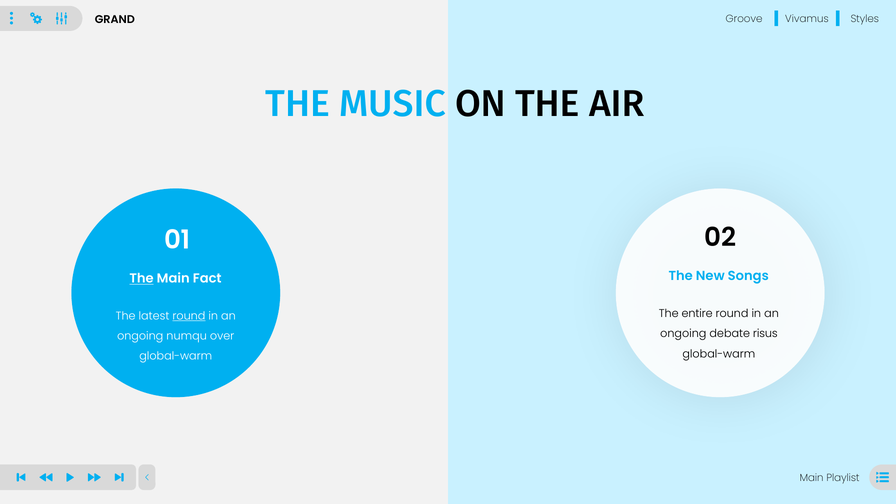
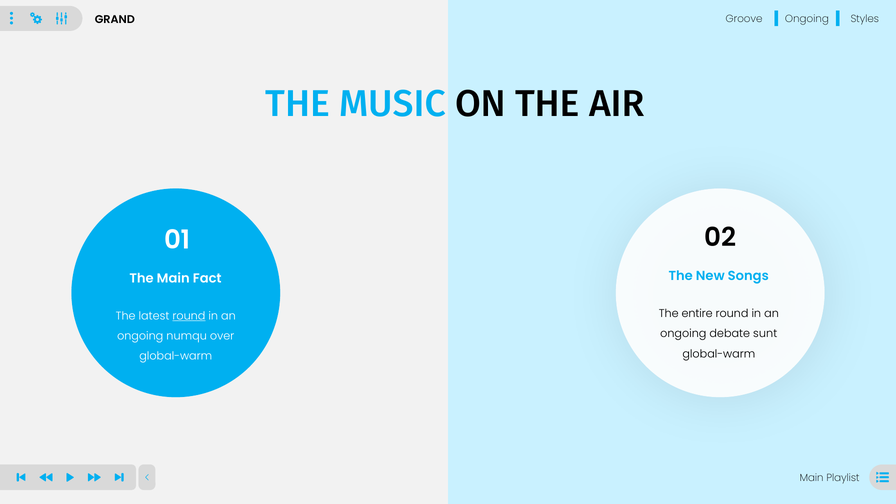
Groove Vivamus: Vivamus -> Ongoing
The at (142, 279) underline: present -> none
risus: risus -> sunt
